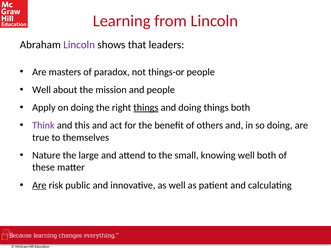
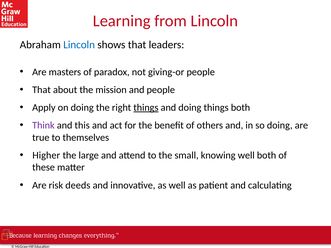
Lincoln at (79, 45) colour: purple -> blue
things-or: things-or -> giving-or
Well at (42, 90): Well -> That
Nature: Nature -> Higher
Are at (39, 185) underline: present -> none
public: public -> deeds
